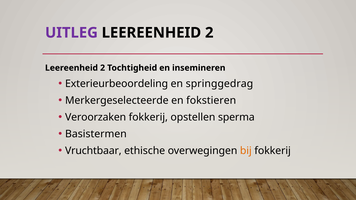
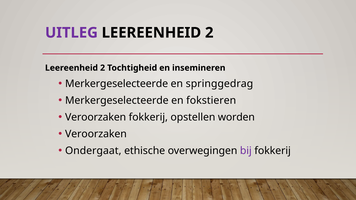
Exterieurbeoordeling at (117, 84): Exterieurbeoordeling -> Merkergeselecteerde
sperma: sperma -> worden
Basistermen at (96, 134): Basistermen -> Veroorzaken
Vruchtbaar: Vruchtbaar -> Ondergaat
bij colour: orange -> purple
